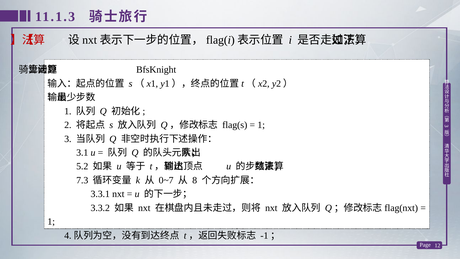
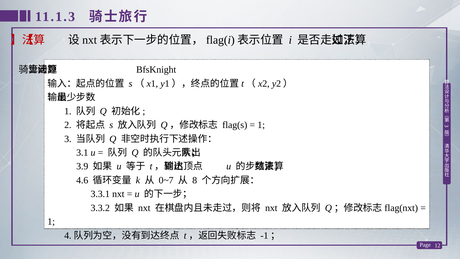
5.2: 5.2 -> 3.9
7.3: 7.3 -> 4.6
